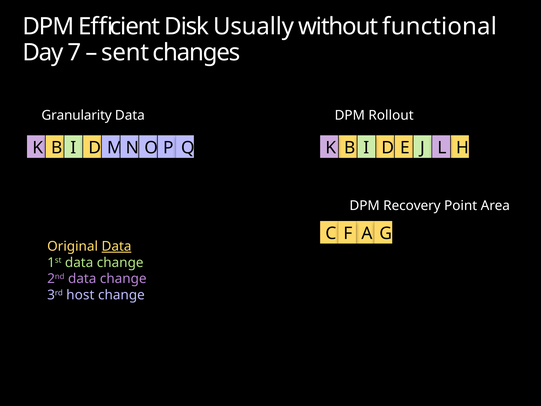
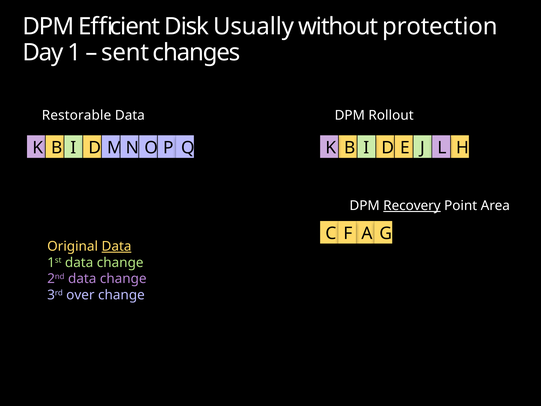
functional: functional -> protection
7: 7 -> 1
Granularity: Granularity -> Restorable
Recovery underline: none -> present
host: host -> over
